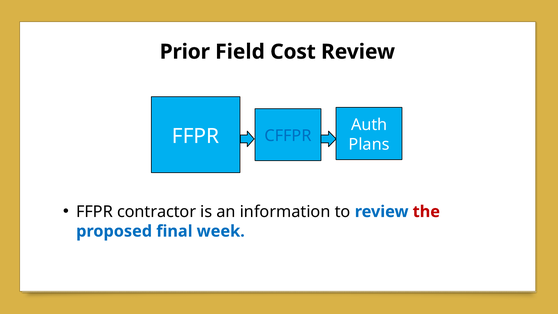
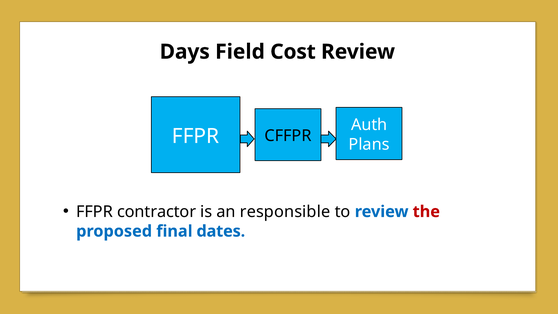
Prior: Prior -> Days
CFFPR colour: blue -> black
information: information -> responsible
week: week -> dates
